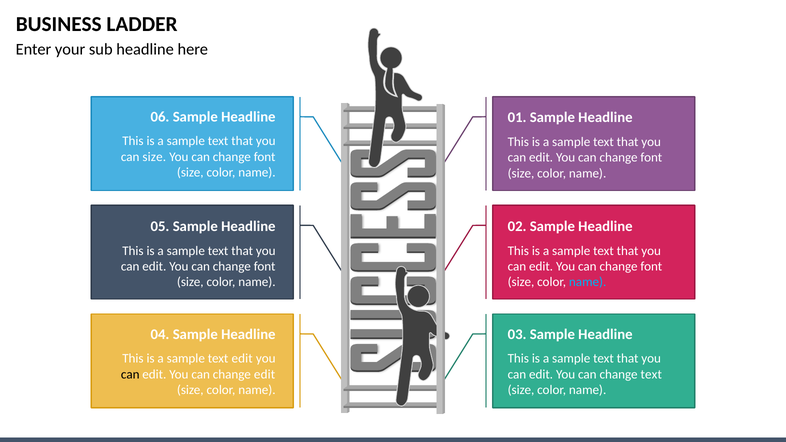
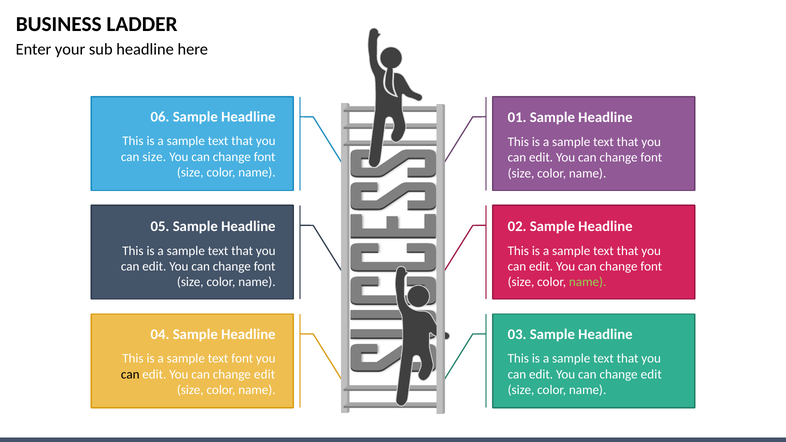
name at (588, 282) colour: light blue -> light green
text edit: edit -> font
text at (651, 374): text -> edit
